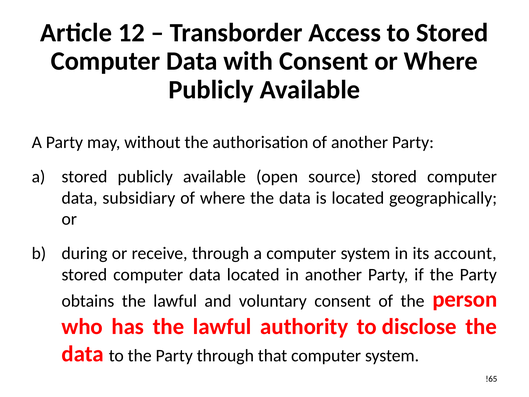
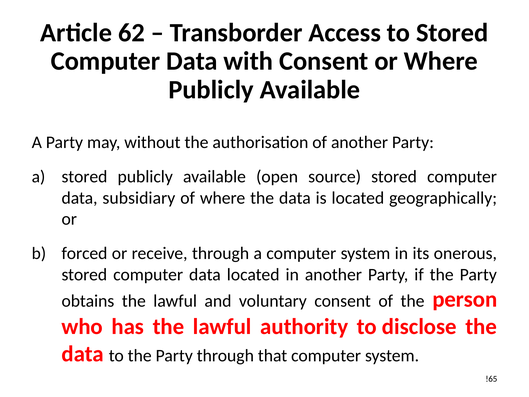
12: 12 -> 62
during: during -> forced
account: account -> onerous
